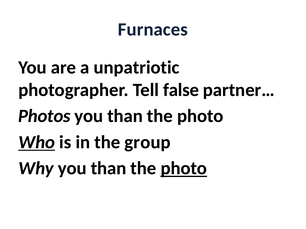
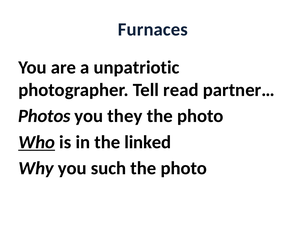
false: false -> read
than at (125, 116): than -> they
group: group -> linked
Why you than: than -> such
photo at (184, 169) underline: present -> none
